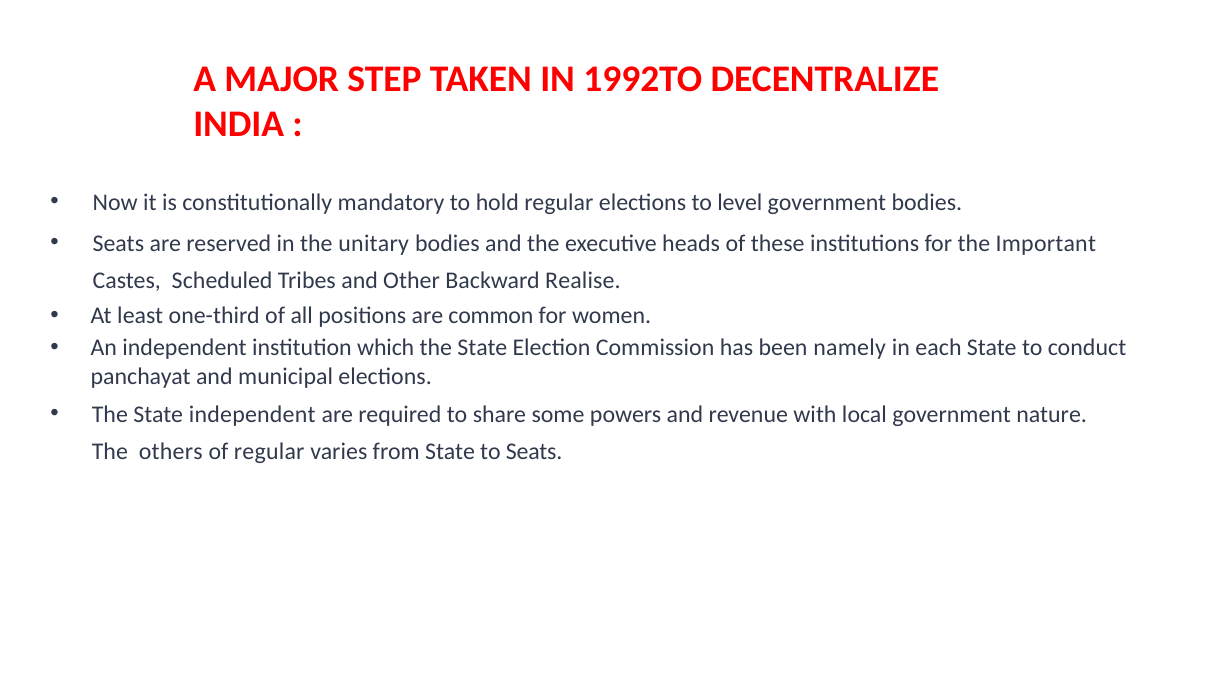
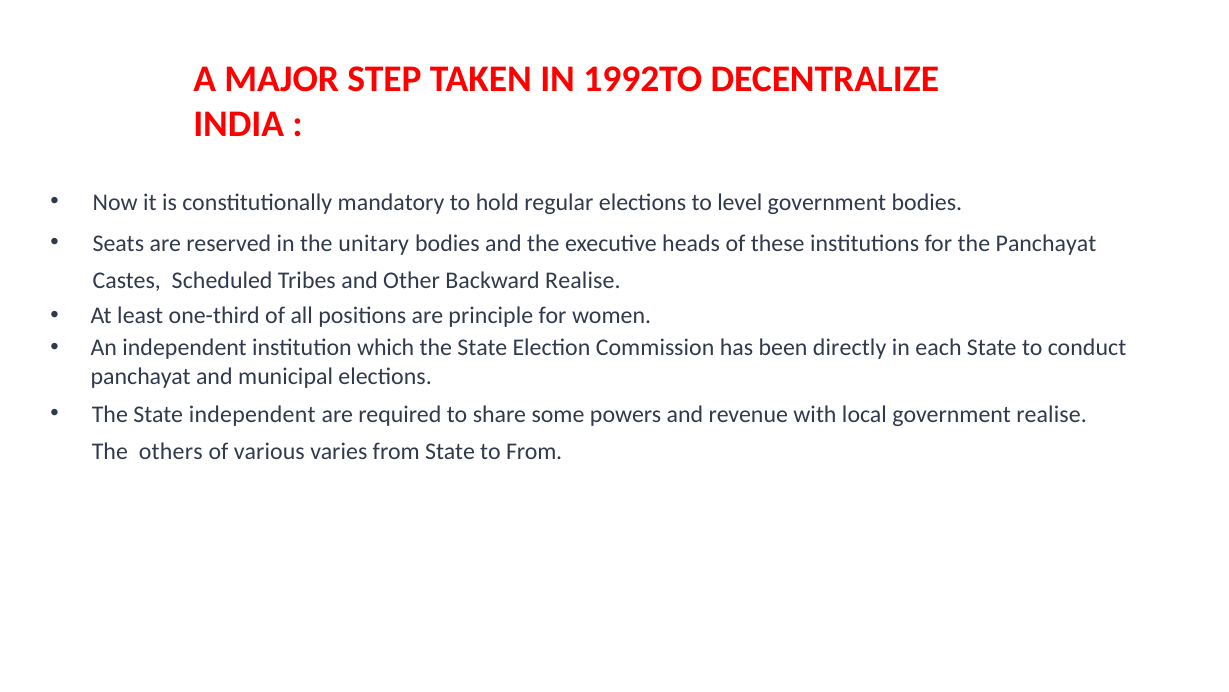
the Important: Important -> Panchayat
common: common -> principle
namely: namely -> directly
government nature: nature -> realise
of regular: regular -> various
to Seats: Seats -> From
